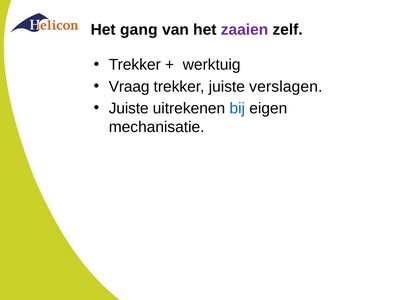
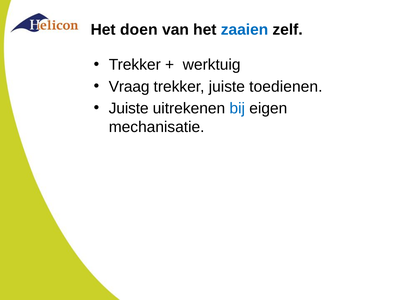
gang: gang -> doen
zaaien colour: purple -> blue
verslagen: verslagen -> toedienen
